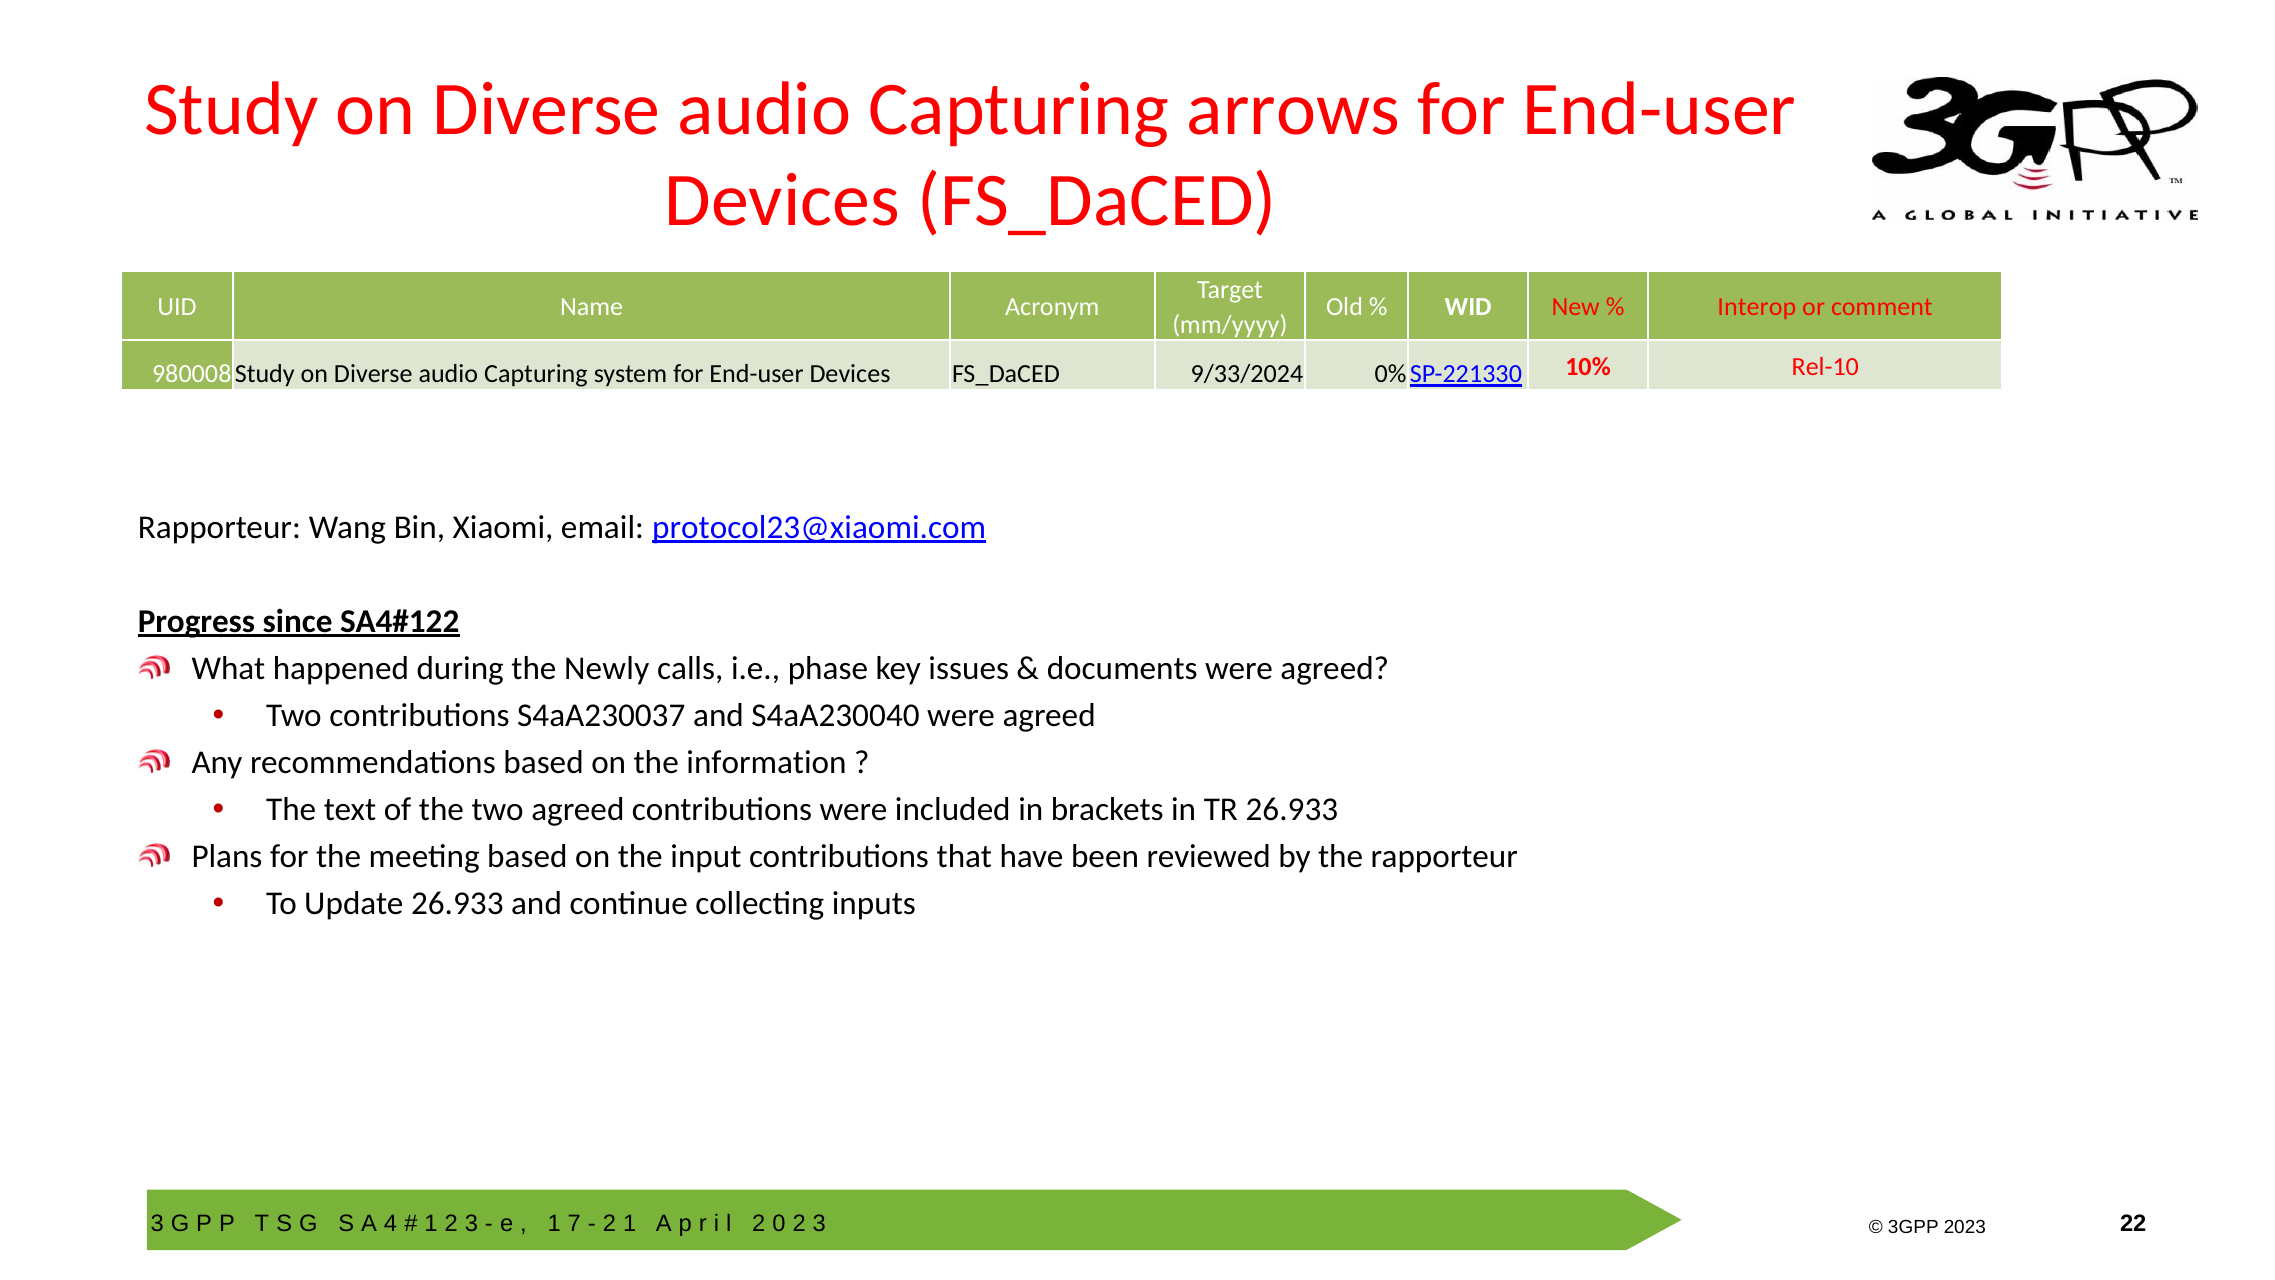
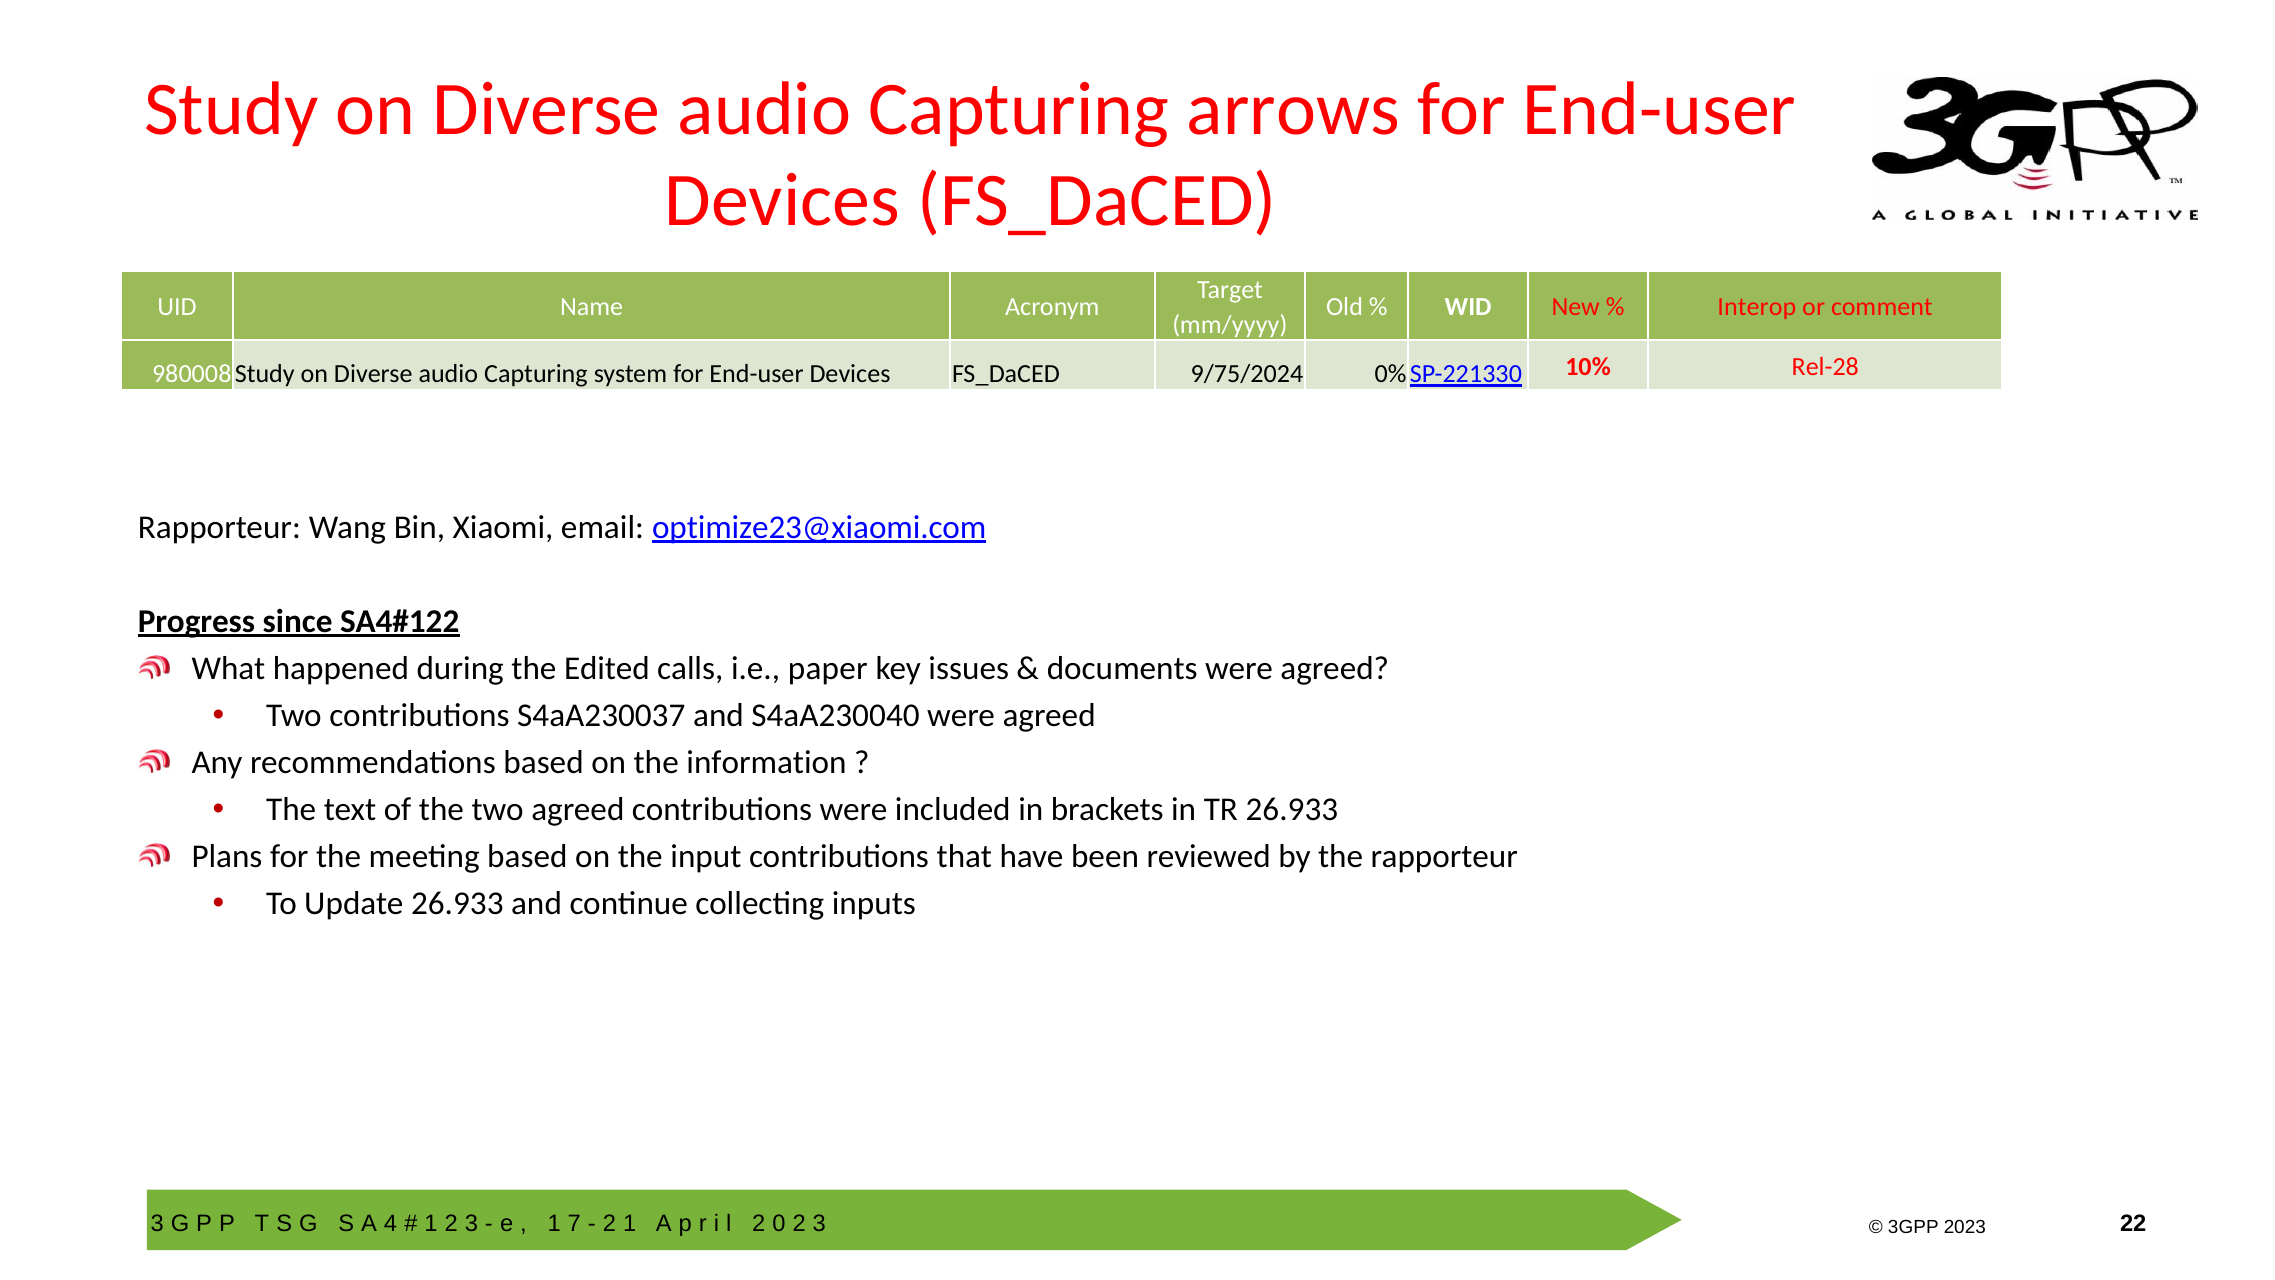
9/33/2024: 9/33/2024 -> 9/75/2024
Rel-10: Rel-10 -> Rel-28
protocol23@xiaomi.com: protocol23@xiaomi.com -> optimize23@xiaomi.com
Newly: Newly -> Edited
phase: phase -> paper
